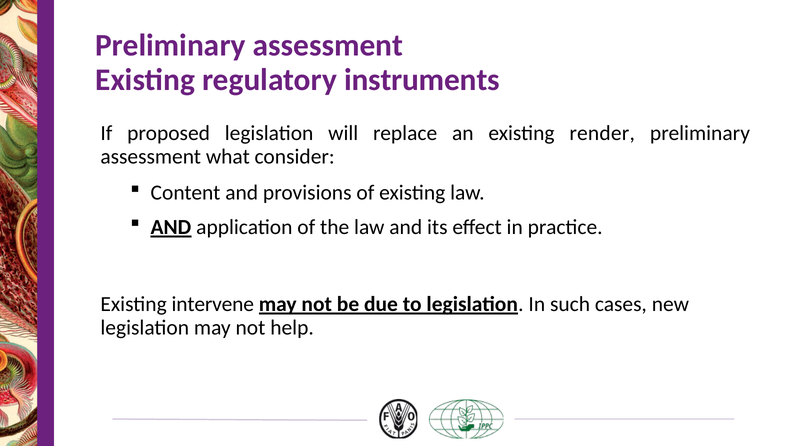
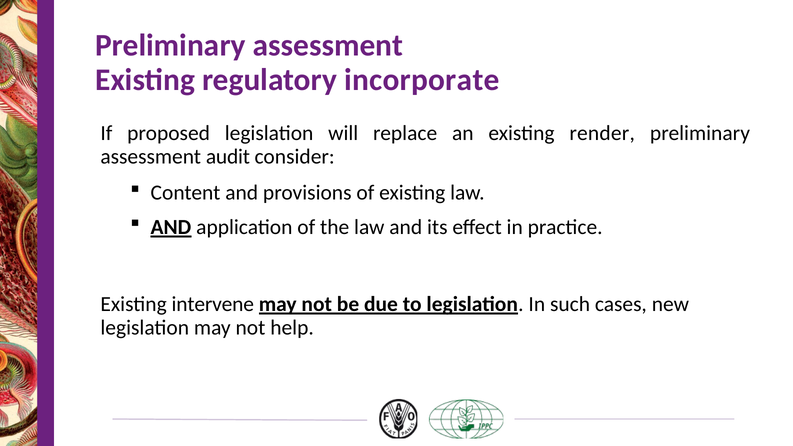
instruments: instruments -> incorporate
what: what -> audit
